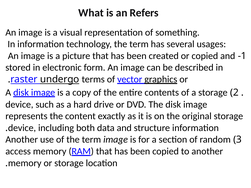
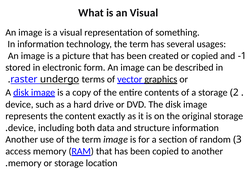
an Refers: Refers -> Visual
